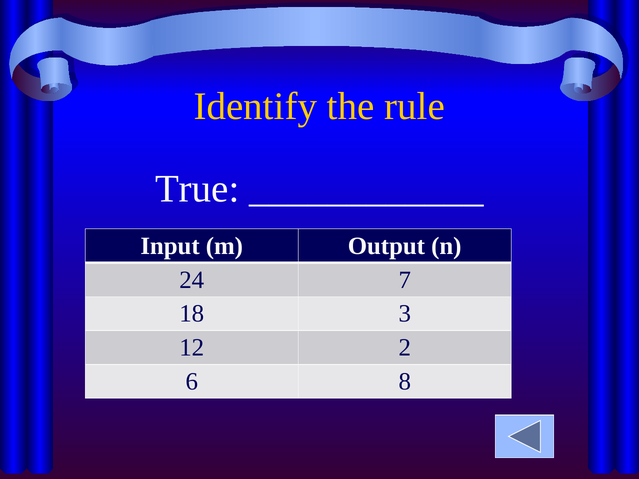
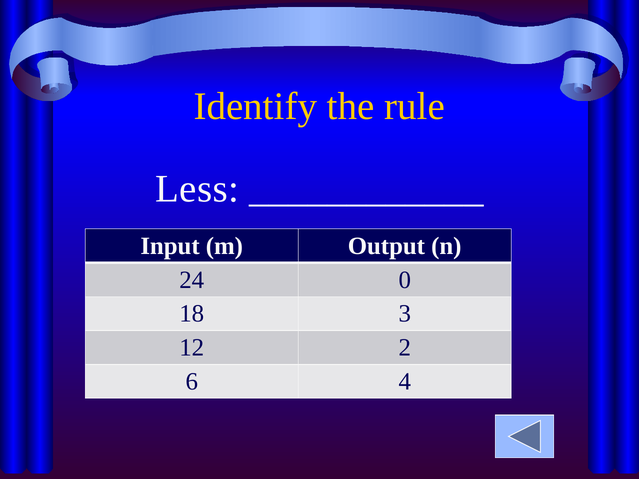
True: True -> Less
7: 7 -> 0
8: 8 -> 4
